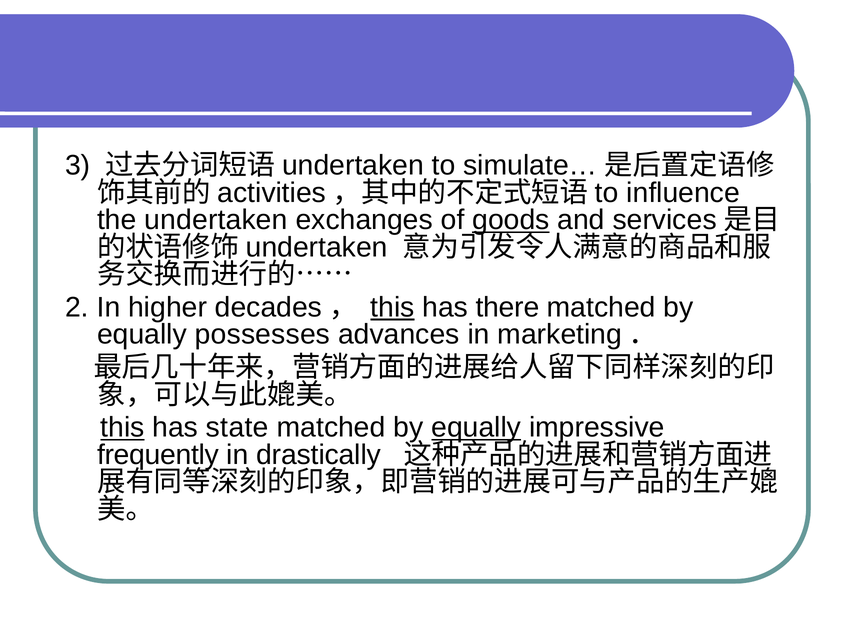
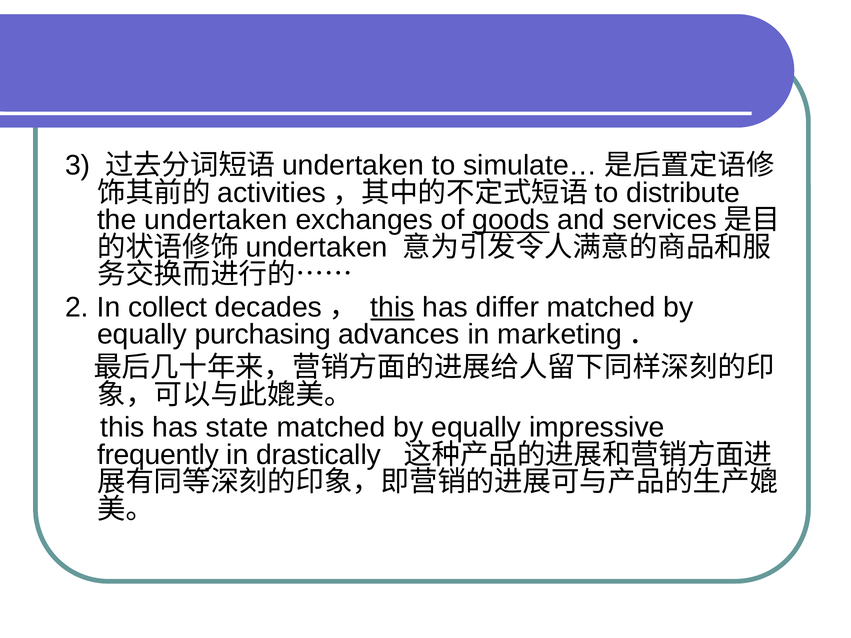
influence: influence -> distribute
higher: higher -> collect
there: there -> differ
possesses: possesses -> purchasing
this at (122, 428) underline: present -> none
equally at (476, 428) underline: present -> none
